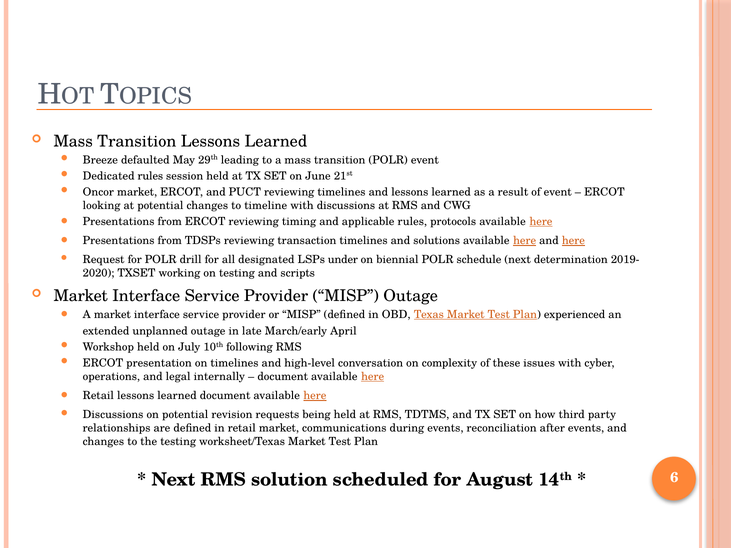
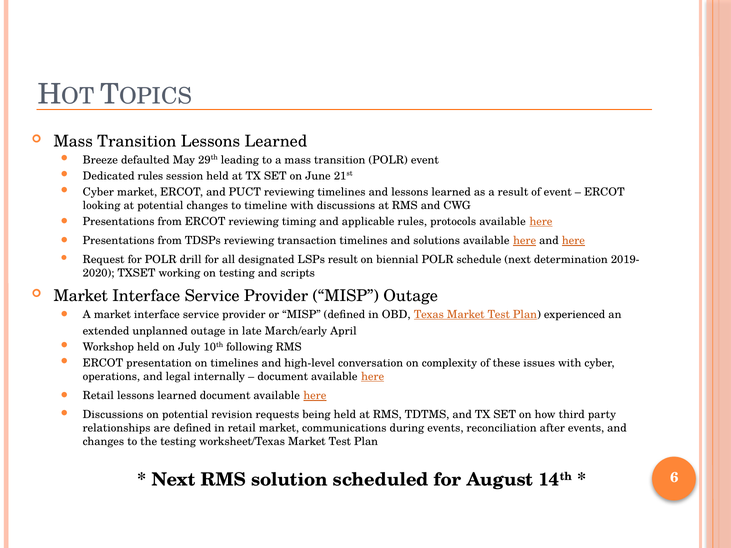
Oncor at (98, 192): Oncor -> Cyber
LSPs under: under -> result
